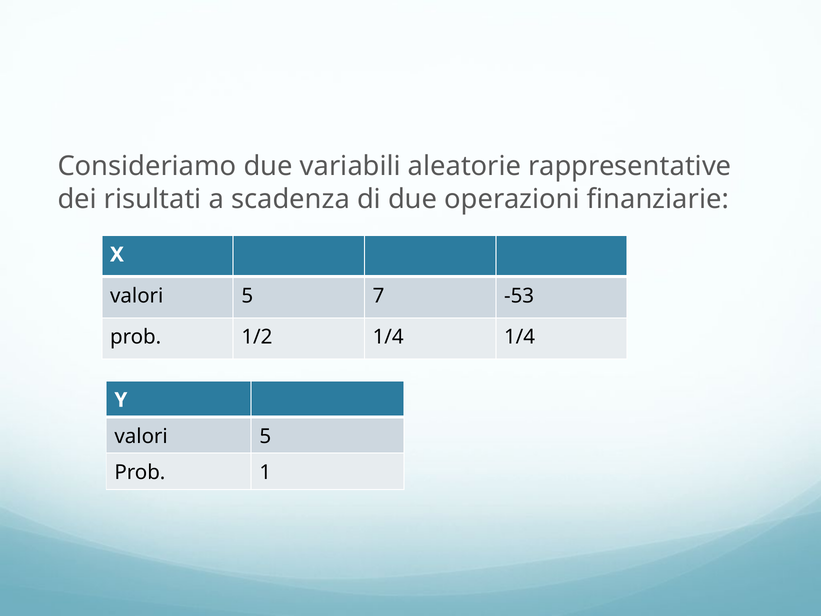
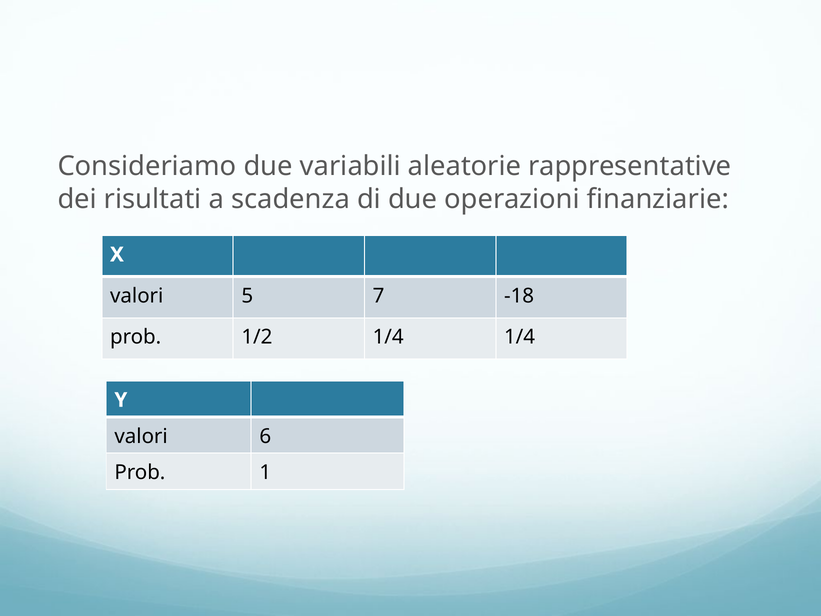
-53: -53 -> -18
5 at (265, 436): 5 -> 6
